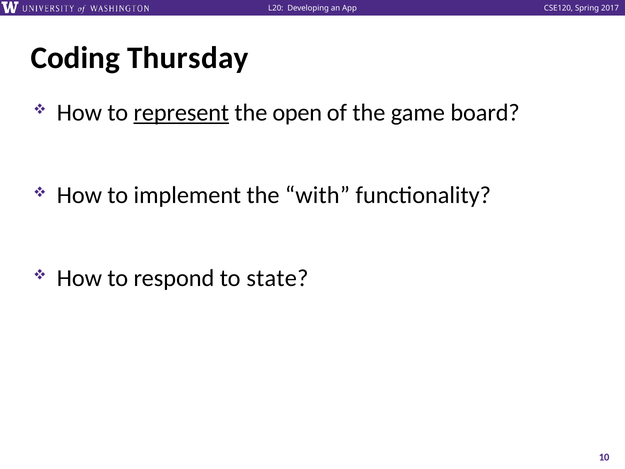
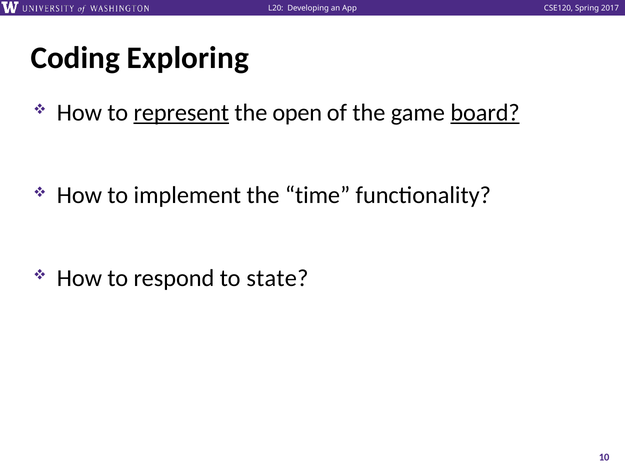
Thursday: Thursday -> Exploring
board underline: none -> present
with: with -> time
